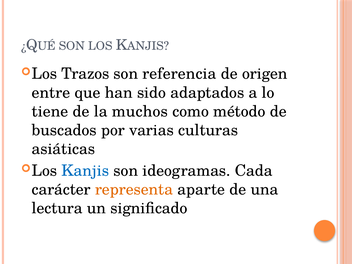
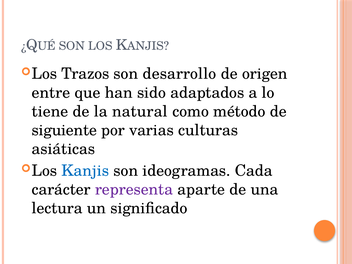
referencia: referencia -> desarrollo
muchos: muchos -> natural
buscados: buscados -> siguiente
representa colour: orange -> purple
